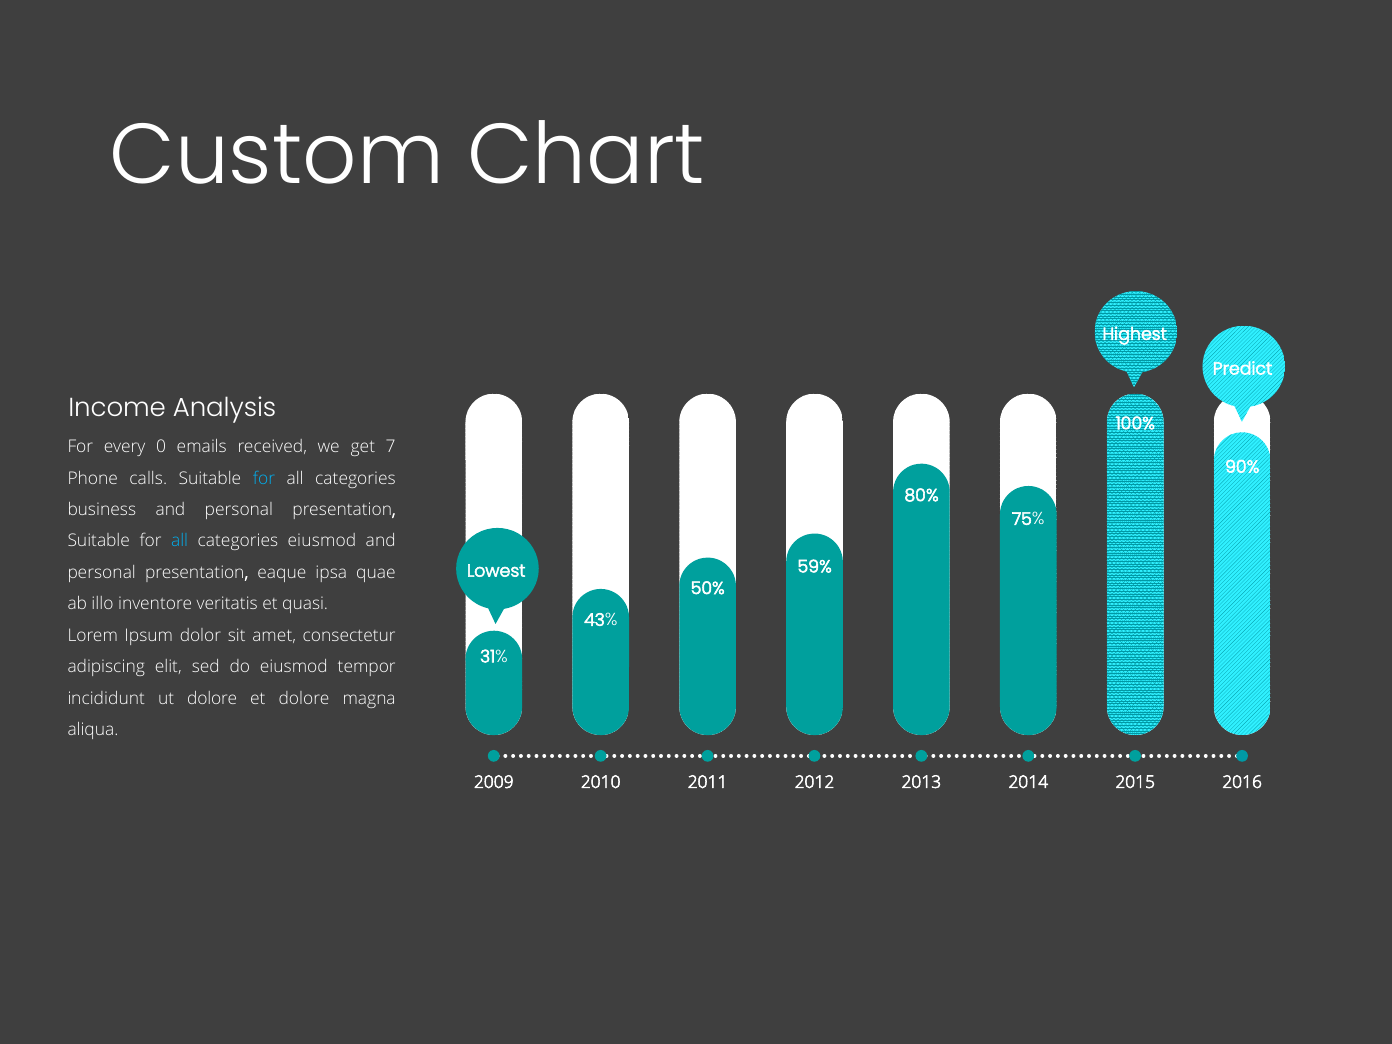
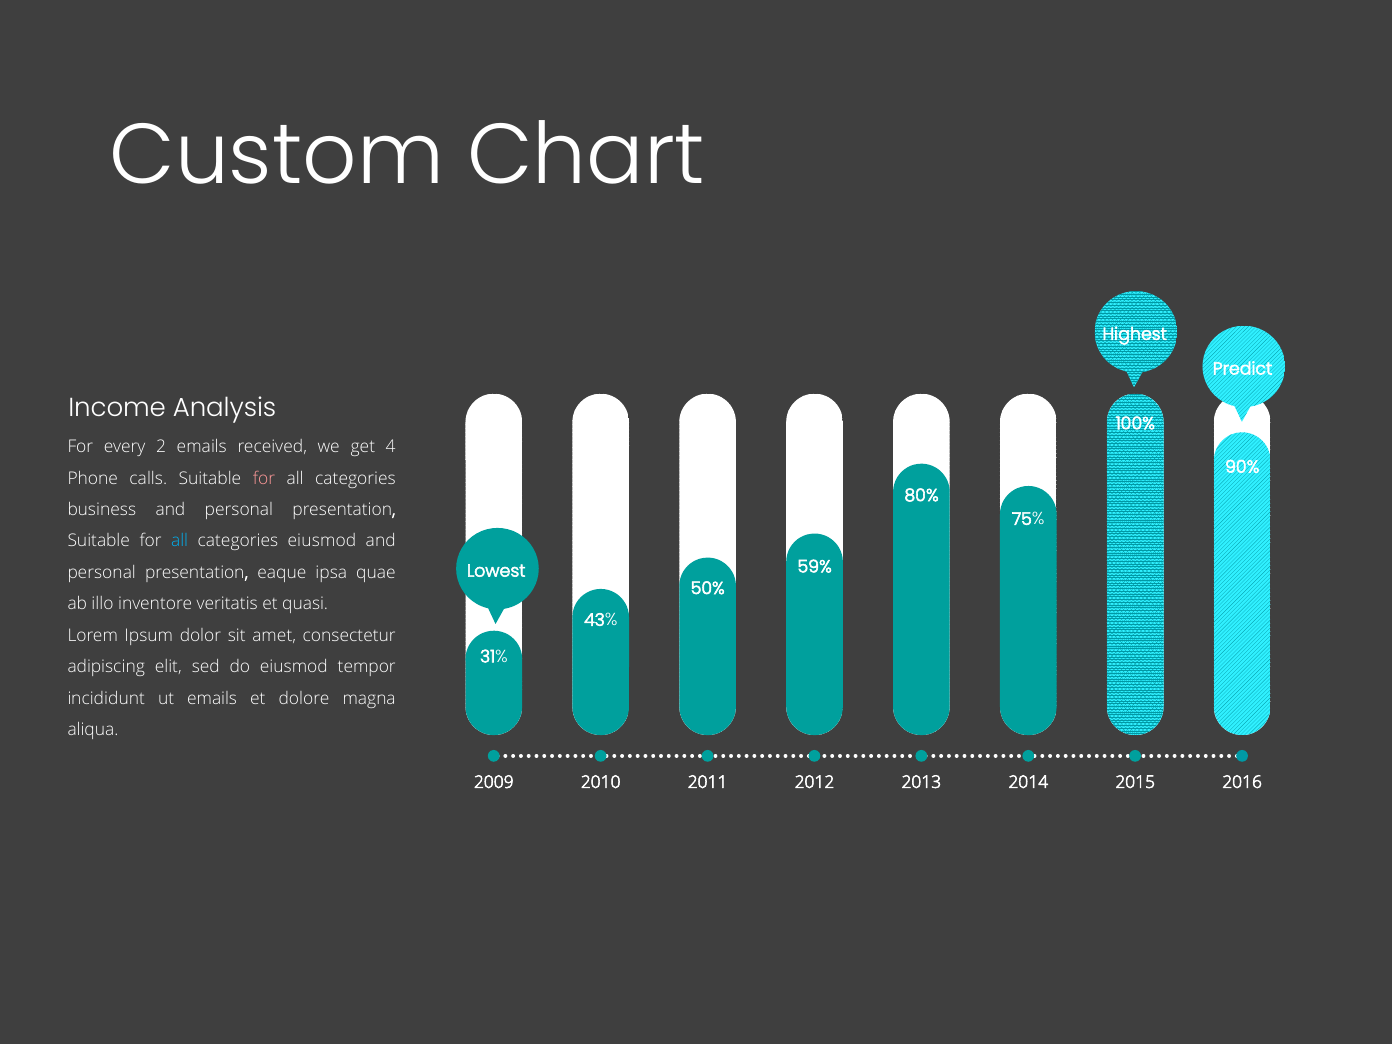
0: 0 -> 2
7: 7 -> 4
for at (264, 478) colour: light blue -> pink
ut dolore: dolore -> emails
